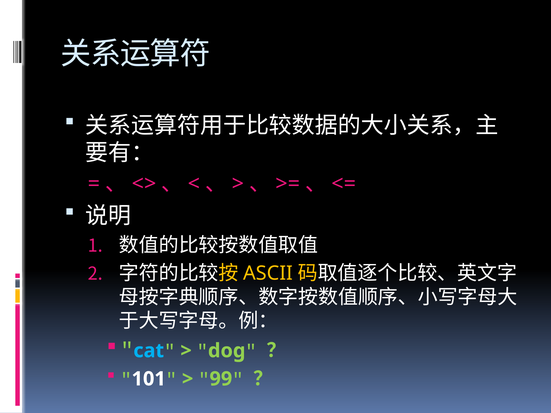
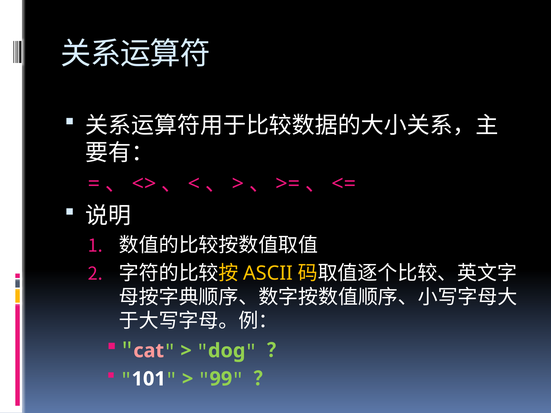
cat colour: light blue -> pink
